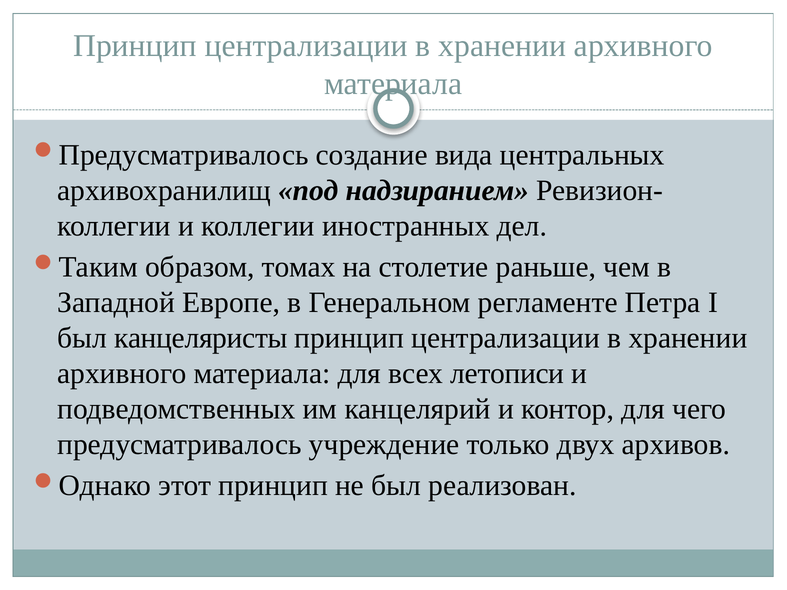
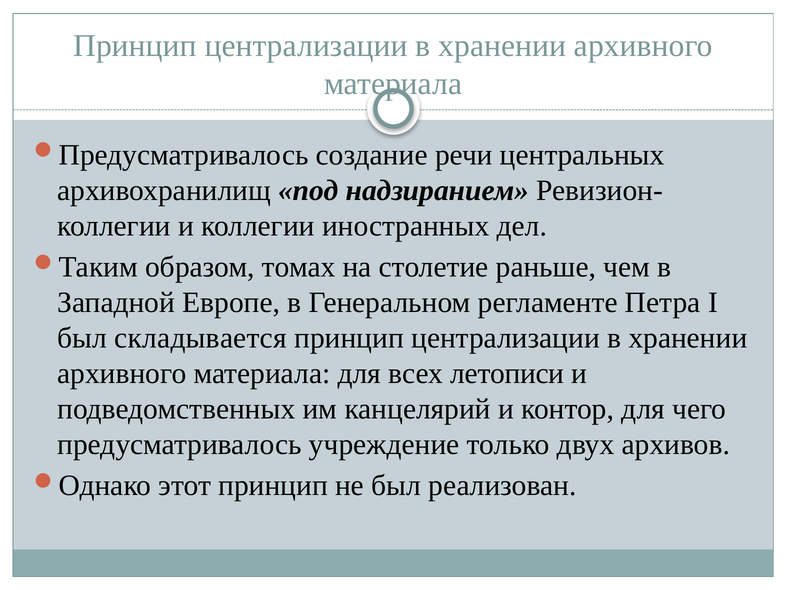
вида: вида -> речи
канцеляристы: канцеляристы -> складывается
